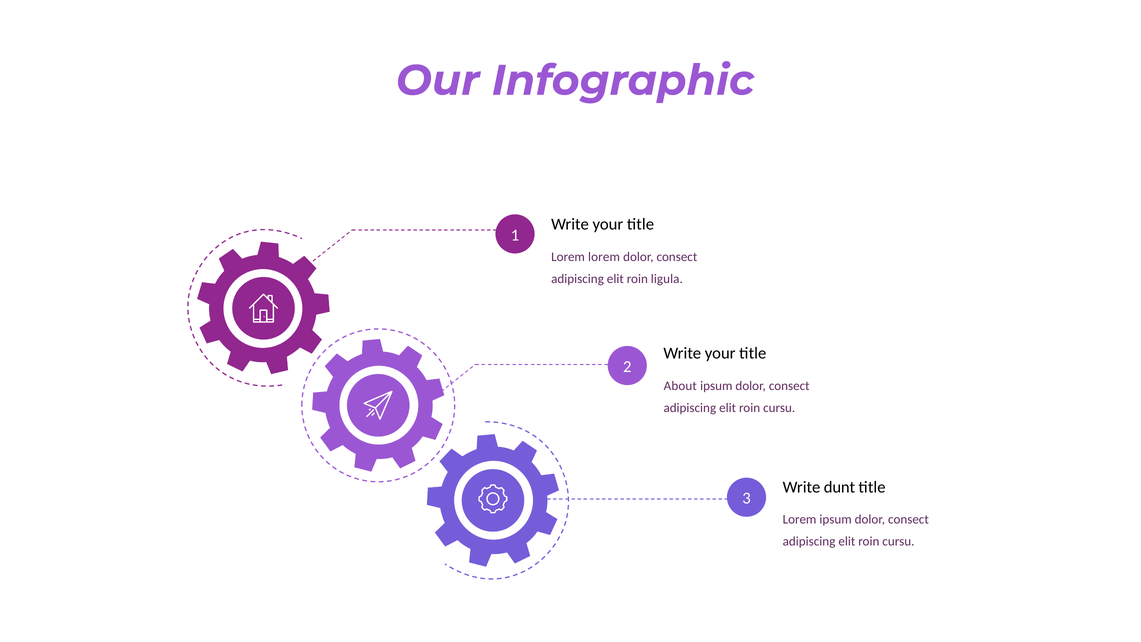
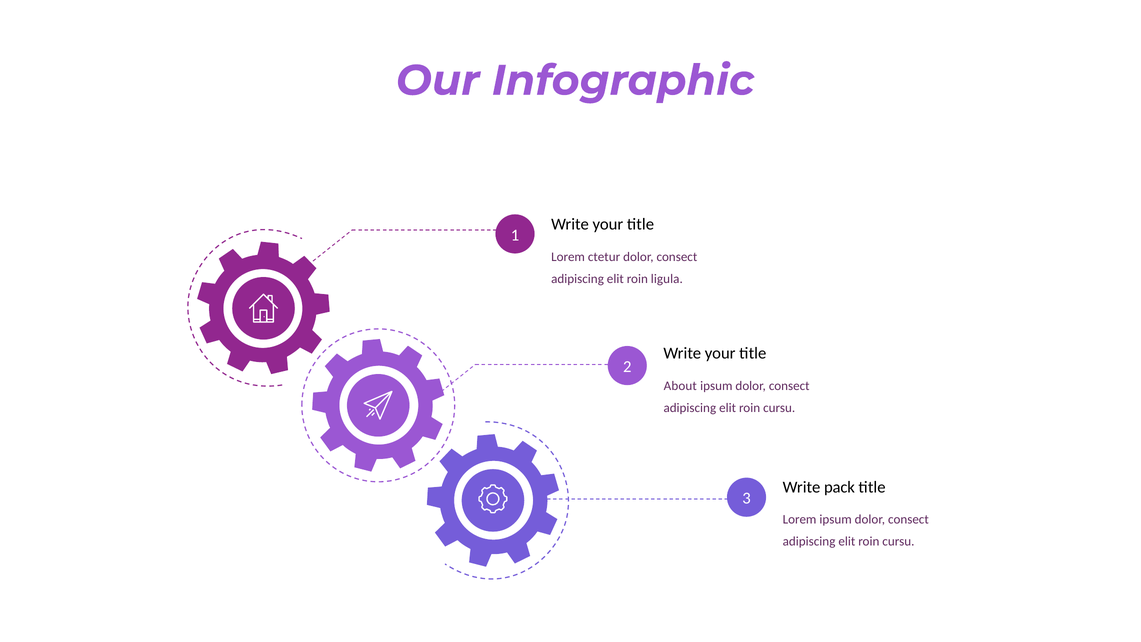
Lorem lorem: lorem -> ctetur
dunt: dunt -> pack
